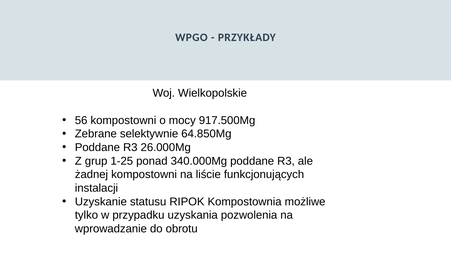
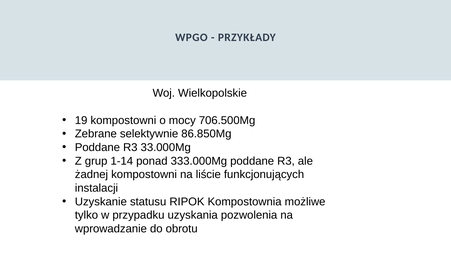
56: 56 -> 19
917.500Mg: 917.500Mg -> 706.500Mg
64.850Mg: 64.850Mg -> 86.850Mg
26.000Mg: 26.000Mg -> 33.000Mg
1-25: 1-25 -> 1-14
340.000Mg: 340.000Mg -> 333.000Mg
